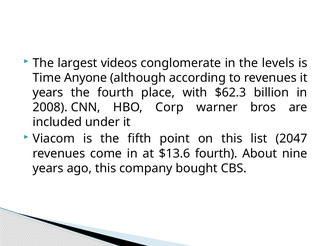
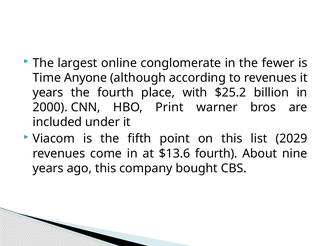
videos: videos -> online
levels: levels -> fewer
$62.3: $62.3 -> $25.2
2008: 2008 -> 2000
Corp: Corp -> Print
2047: 2047 -> 2029
